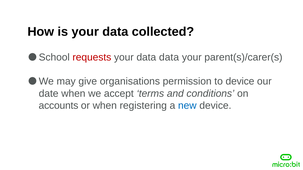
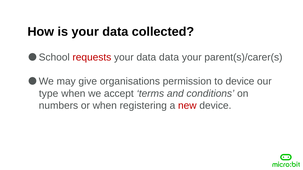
date: date -> type
accounts: accounts -> numbers
new colour: blue -> red
